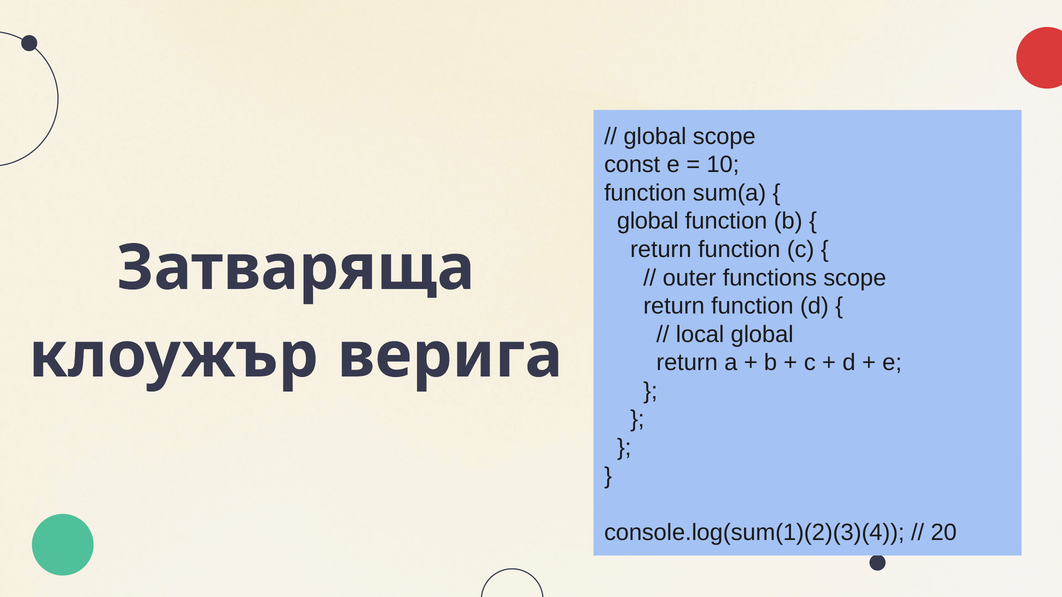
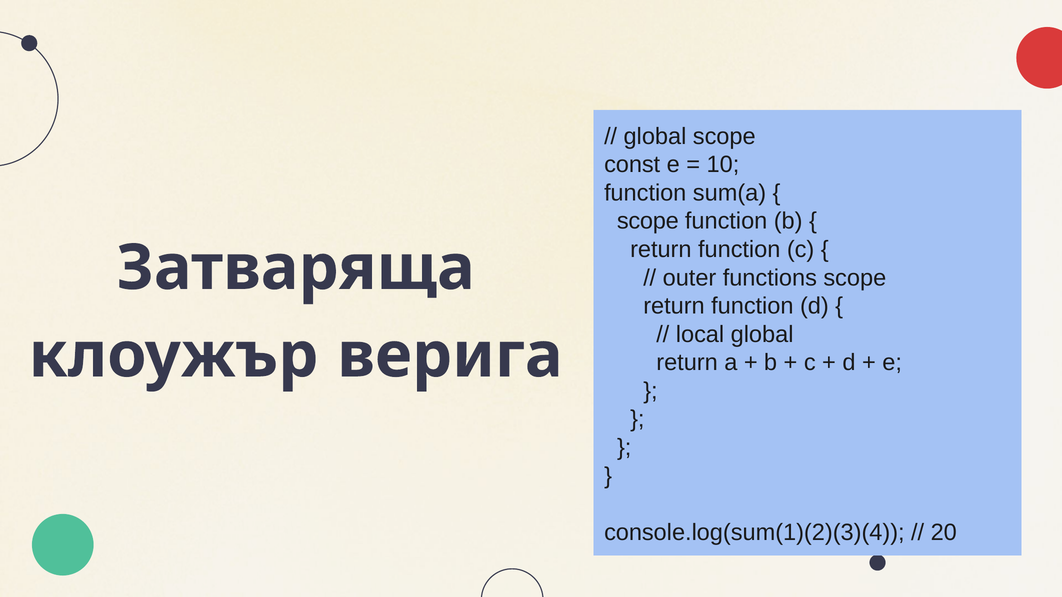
global at (648, 221): global -> scope
